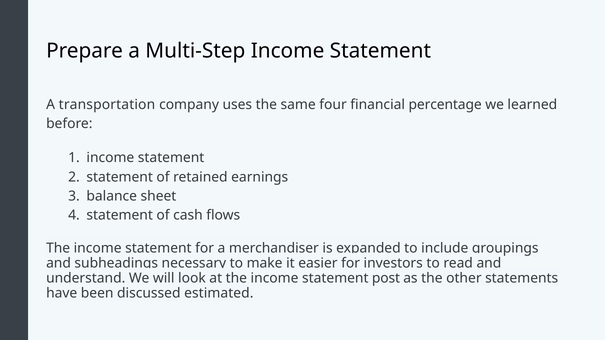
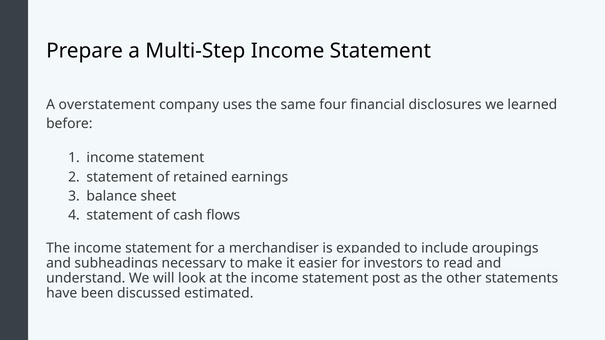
transportation: transportation -> overstatement
percentage: percentage -> disclosures
